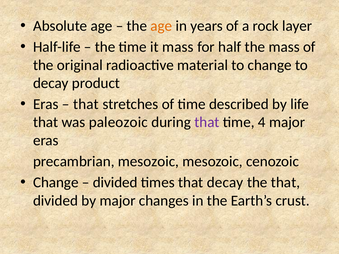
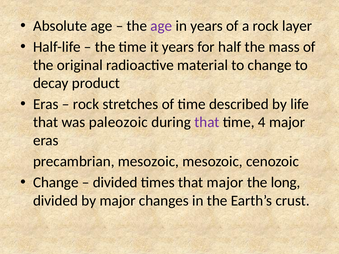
age at (161, 26) colour: orange -> purple
it mass: mass -> years
that at (86, 104): that -> rock
that decay: decay -> major
the that: that -> long
